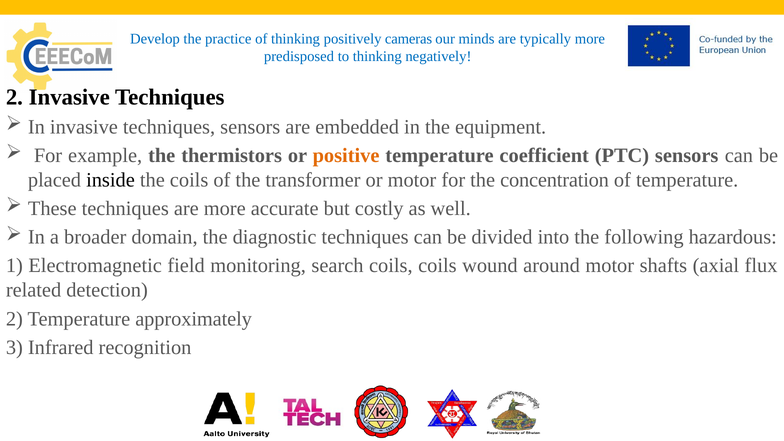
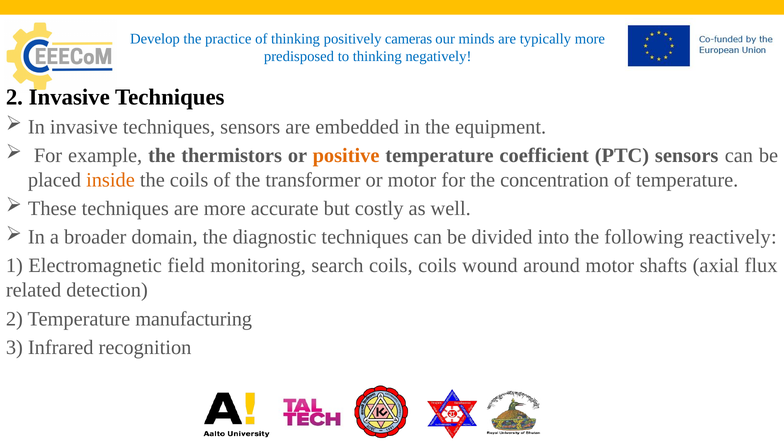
inside colour: black -> orange
hazardous: hazardous -> reactively
approximately: approximately -> manufacturing
